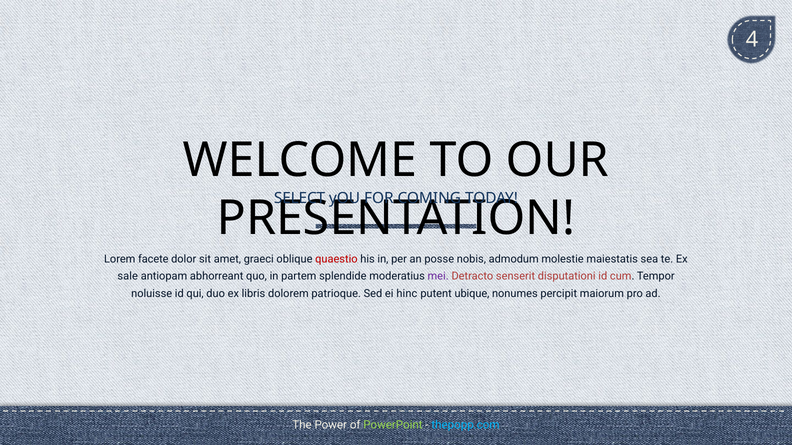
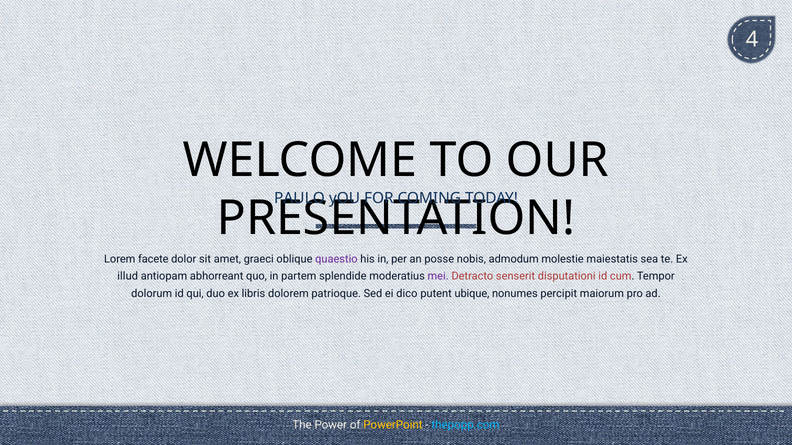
SELECT: SELECT -> PAULO
quaestio colour: red -> purple
sale: sale -> illud
noluisse: noluisse -> dolorum
hinc: hinc -> dico
PowerPoint colour: light green -> yellow
